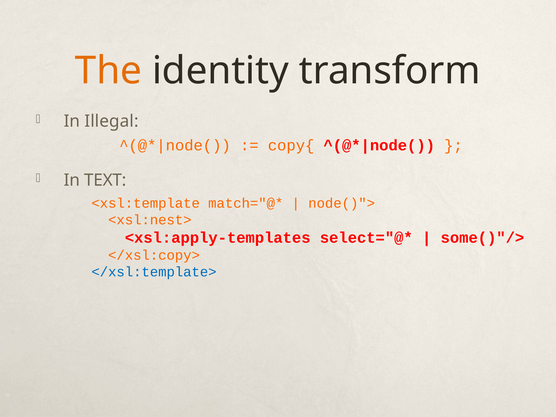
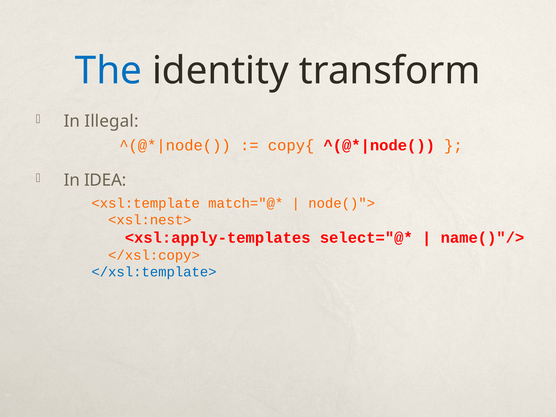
The colour: orange -> blue
TEXT: TEXT -> IDEA
some()"/>: some()"/> -> name()"/>
